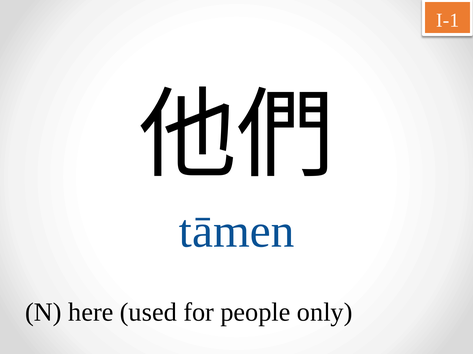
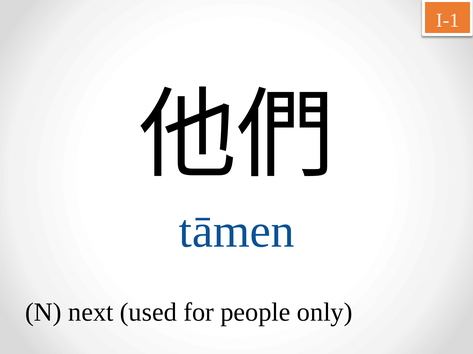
here: here -> next
